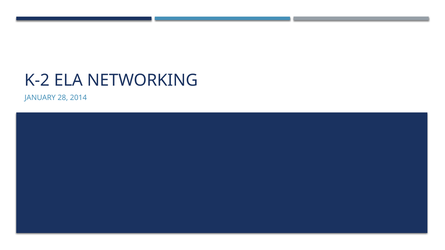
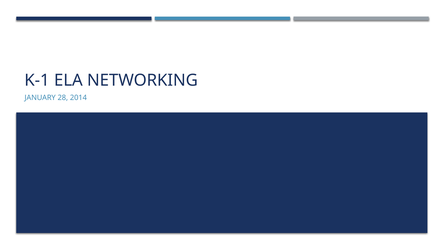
K-2: K-2 -> K-1
